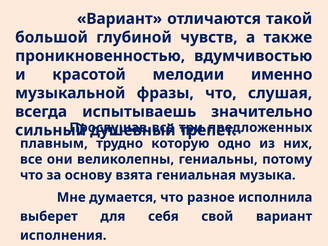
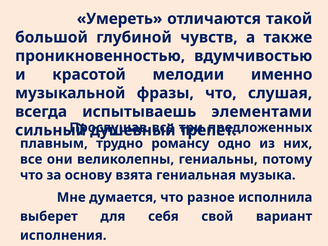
Вариант at (120, 19): Вариант -> Умереть
значительно: значительно -> элементами
которую: которую -> романсу
